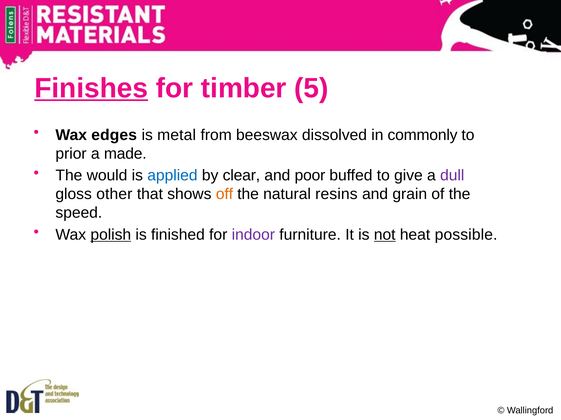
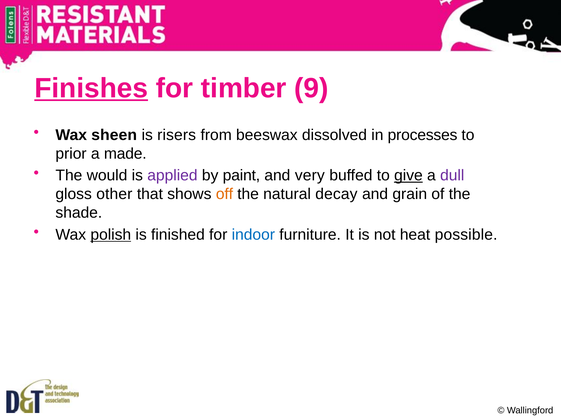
5: 5 -> 9
edges: edges -> sheen
metal: metal -> risers
commonly: commonly -> processes
applied colour: blue -> purple
clear: clear -> paint
poor: poor -> very
give underline: none -> present
resins: resins -> decay
speed: speed -> shade
indoor colour: purple -> blue
not underline: present -> none
